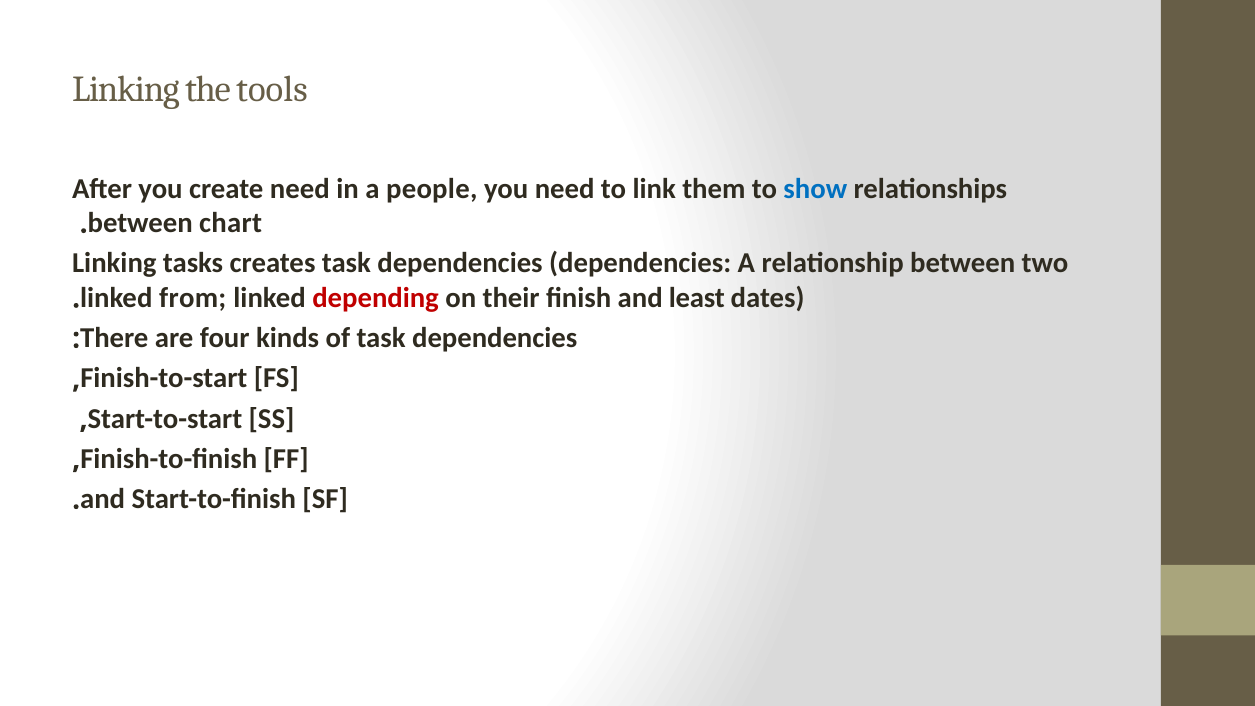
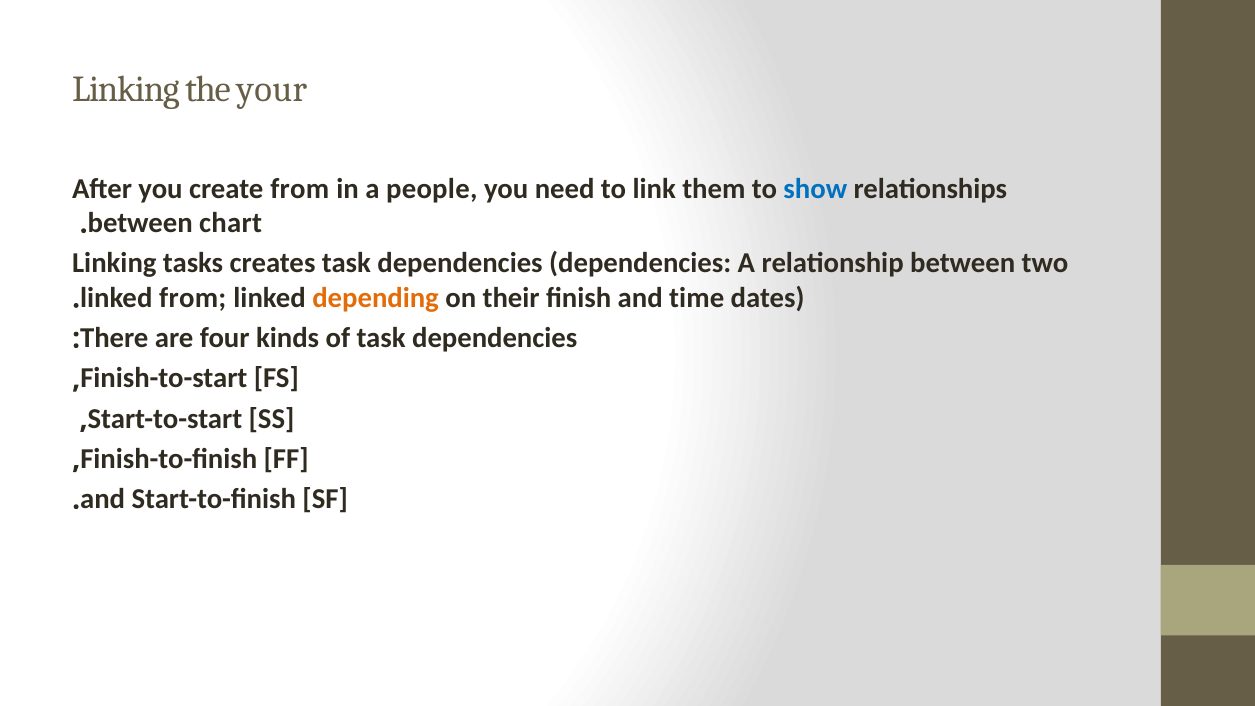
tools: tools -> your
create need: need -> from
depending colour: red -> orange
least: least -> time
